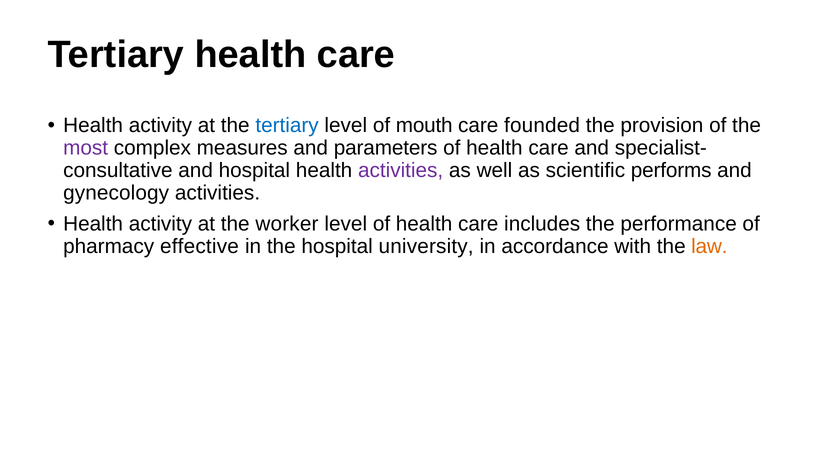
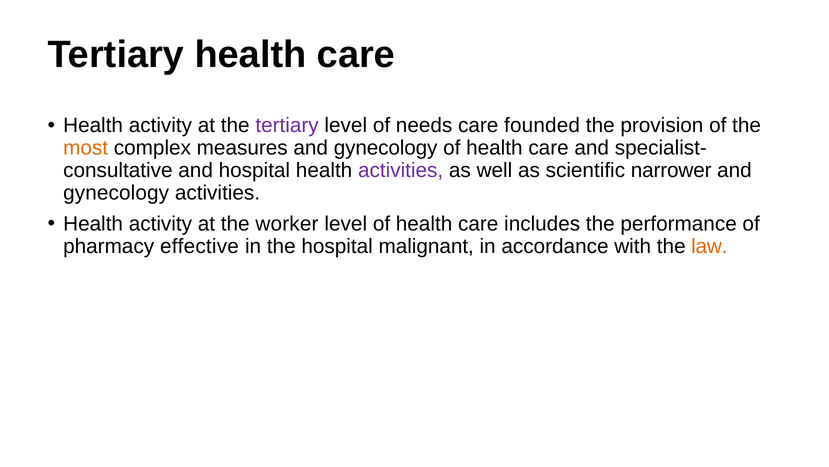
tertiary at (287, 125) colour: blue -> purple
mouth: mouth -> needs
most colour: purple -> orange
measures and parameters: parameters -> gynecology
performs: performs -> narrower
university: university -> malignant
